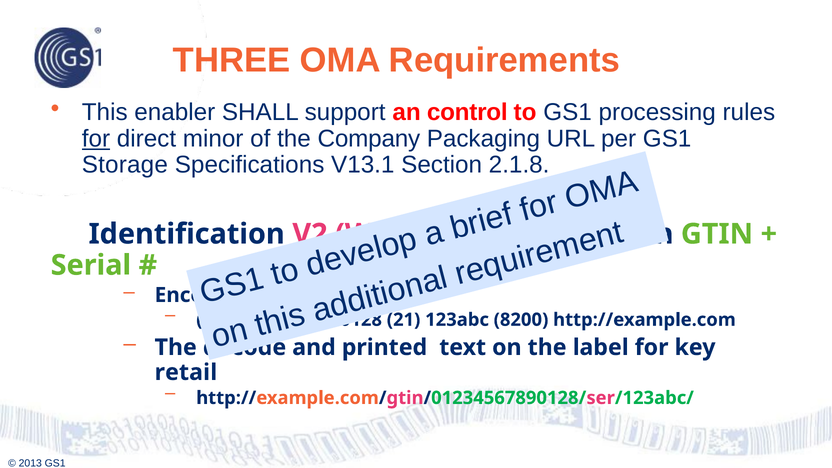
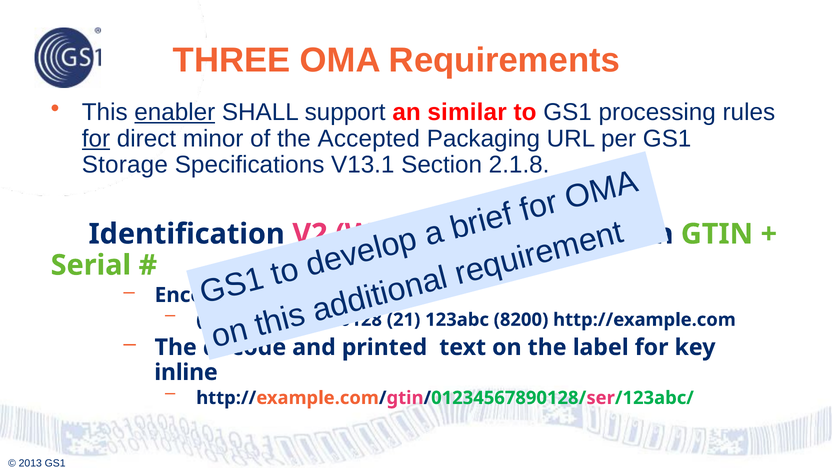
enabler underline: none -> present
control: control -> similar
Company: Company -> Accepted
retail: retail -> inline
